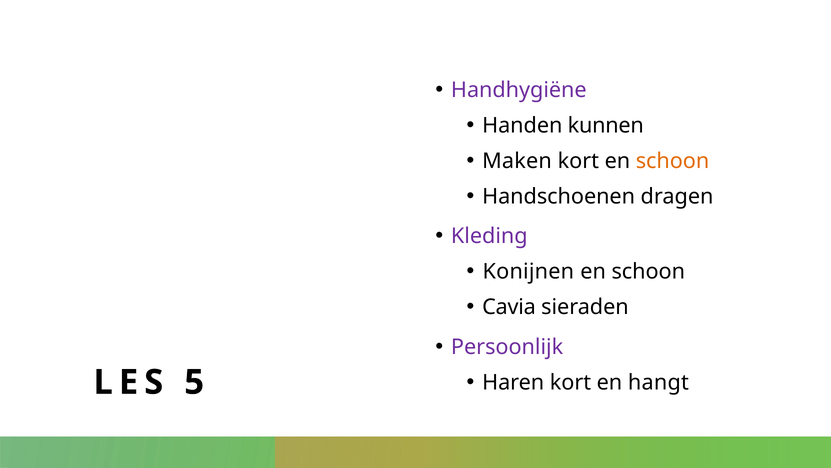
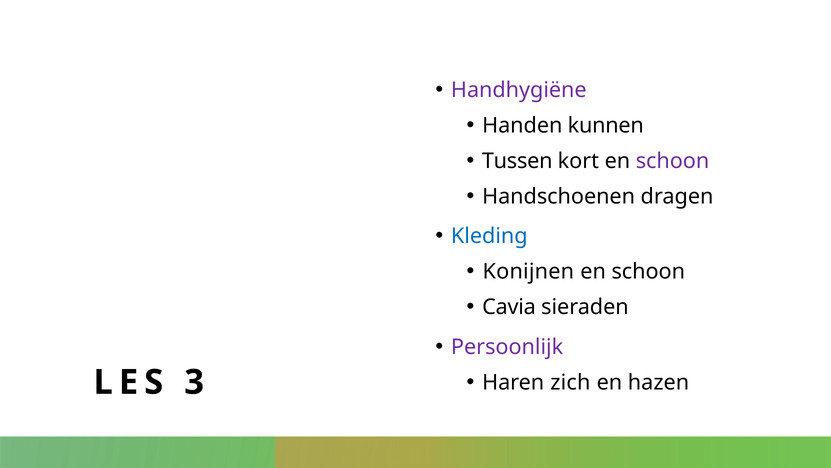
Maken: Maken -> Tussen
schoon at (673, 161) colour: orange -> purple
Kleding colour: purple -> blue
Haren kort: kort -> zich
hangt: hangt -> hazen
5: 5 -> 3
